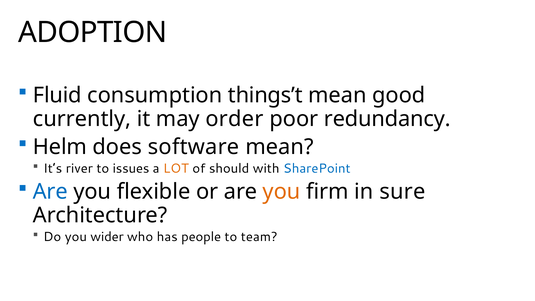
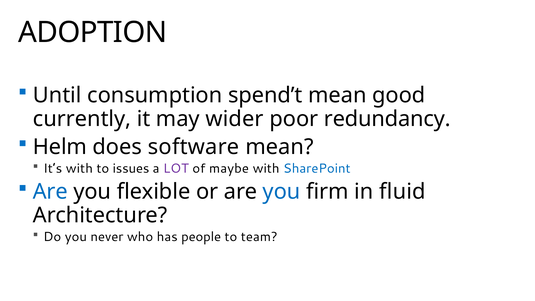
Fluid: Fluid -> Until
things’t: things’t -> spend’t
order: order -> wider
It’s river: river -> with
LOT colour: orange -> purple
should: should -> maybe
you at (282, 192) colour: orange -> blue
sure: sure -> fluid
wider: wider -> never
